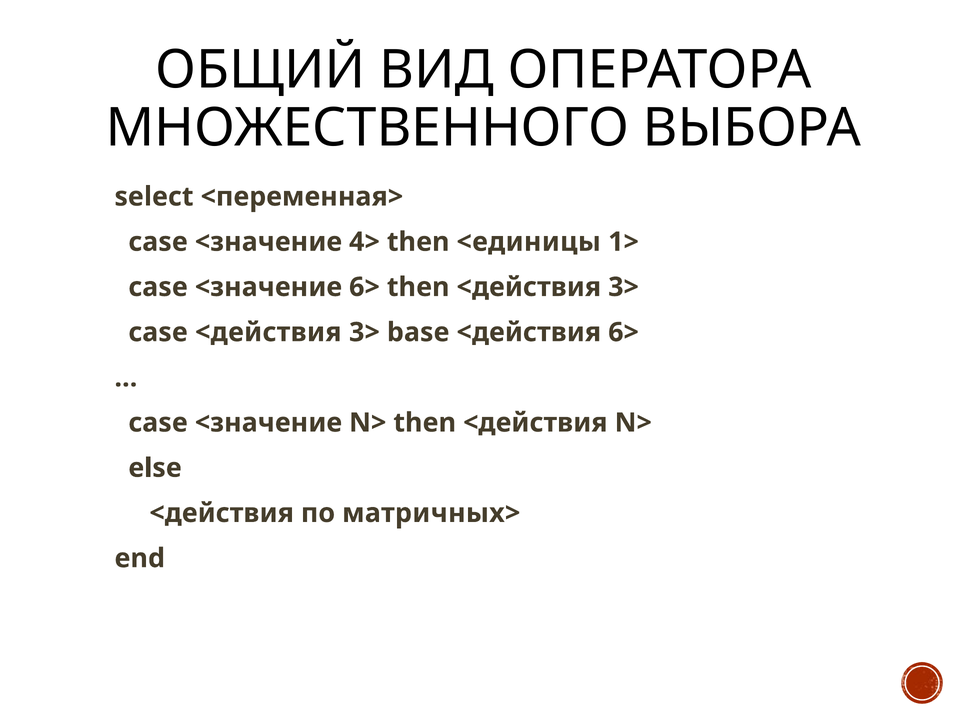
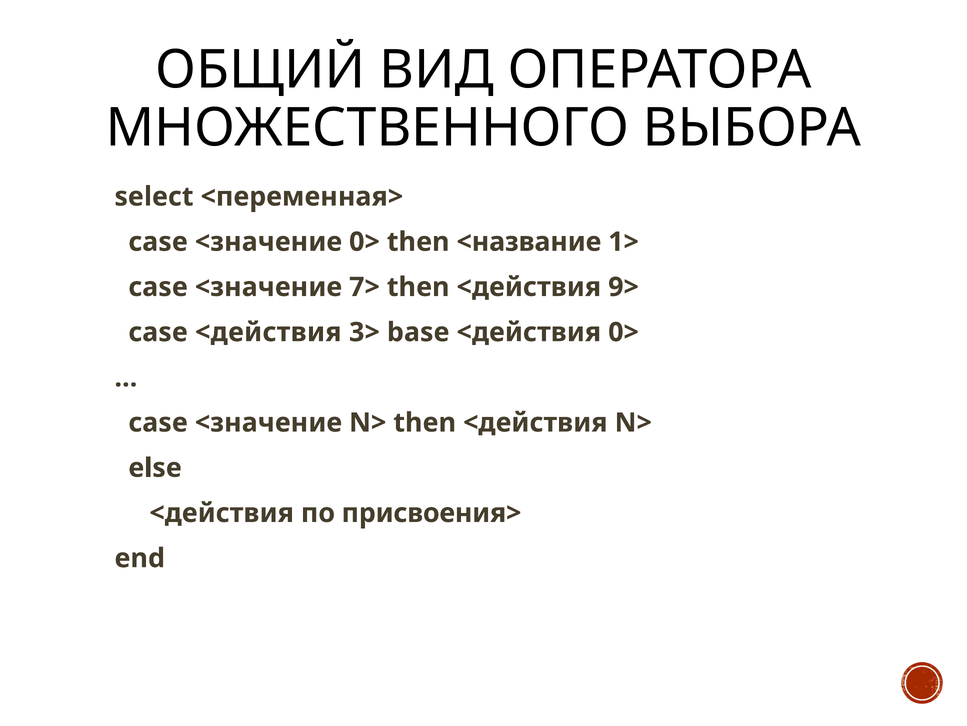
<значение 4>: 4> -> 0>
<единицы: <единицы -> <название
<значение 6>: 6> -> 7>
then <действия 3>: 3> -> 9>
<действия 6>: 6> -> 0>
матричных>: матричных> -> присвоения>
